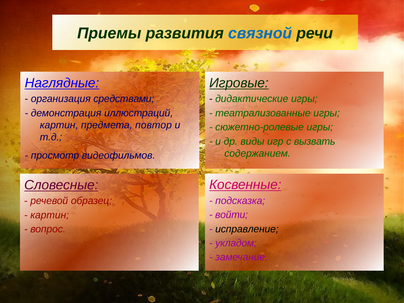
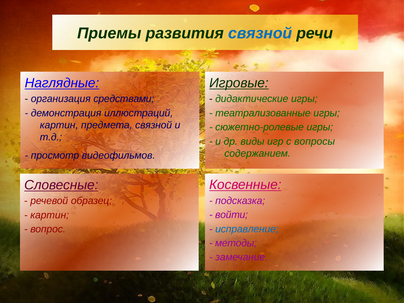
предмета повтор: повтор -> связной
вызвать: вызвать -> вопросы
исправление colour: black -> blue
укладом: укладом -> методы
